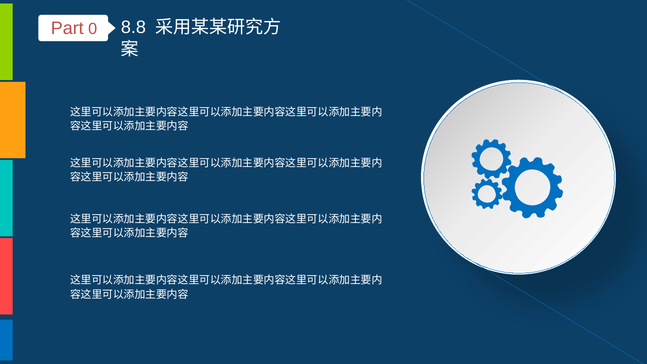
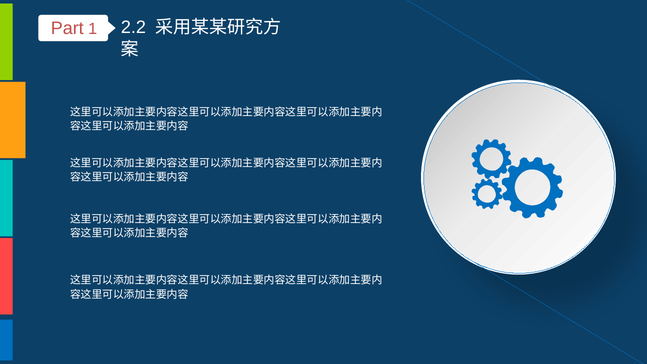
8.8: 8.8 -> 2.2
0: 0 -> 1
